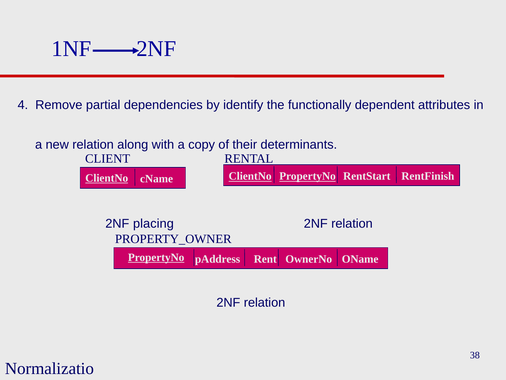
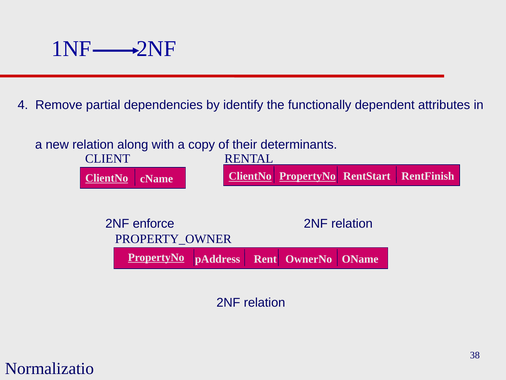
placing: placing -> enforce
